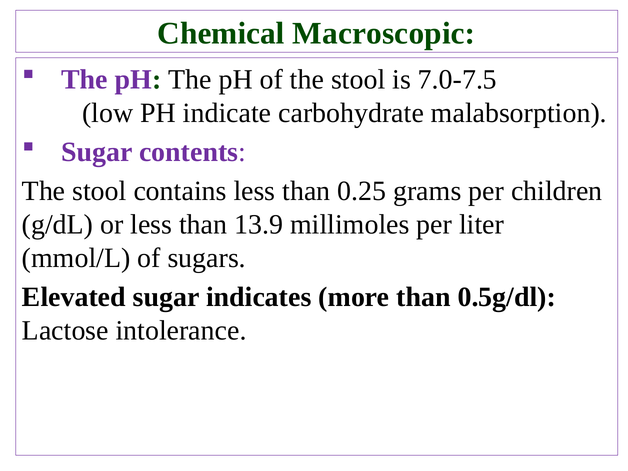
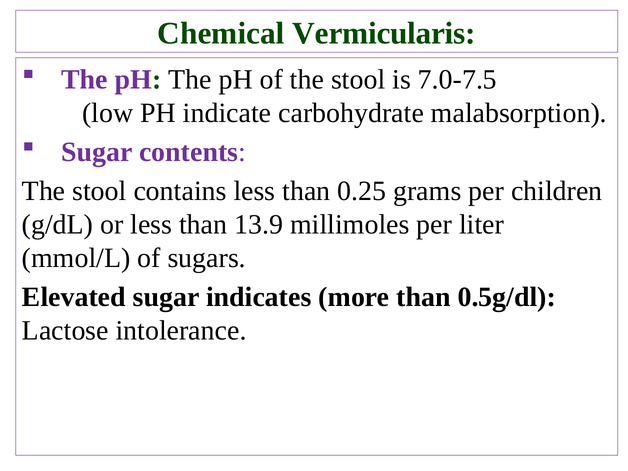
Macroscopic: Macroscopic -> Vermicularis
